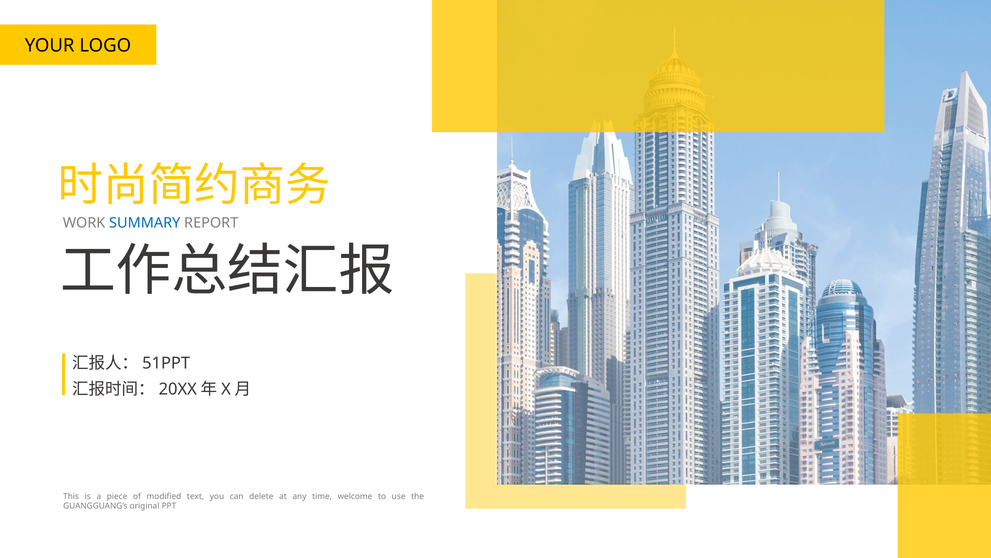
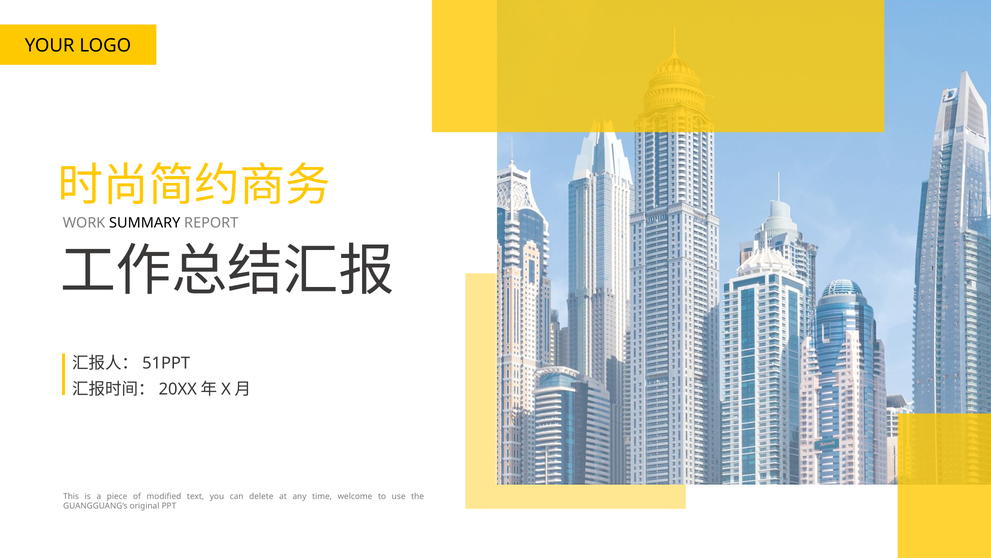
SUMMARY colour: blue -> black
